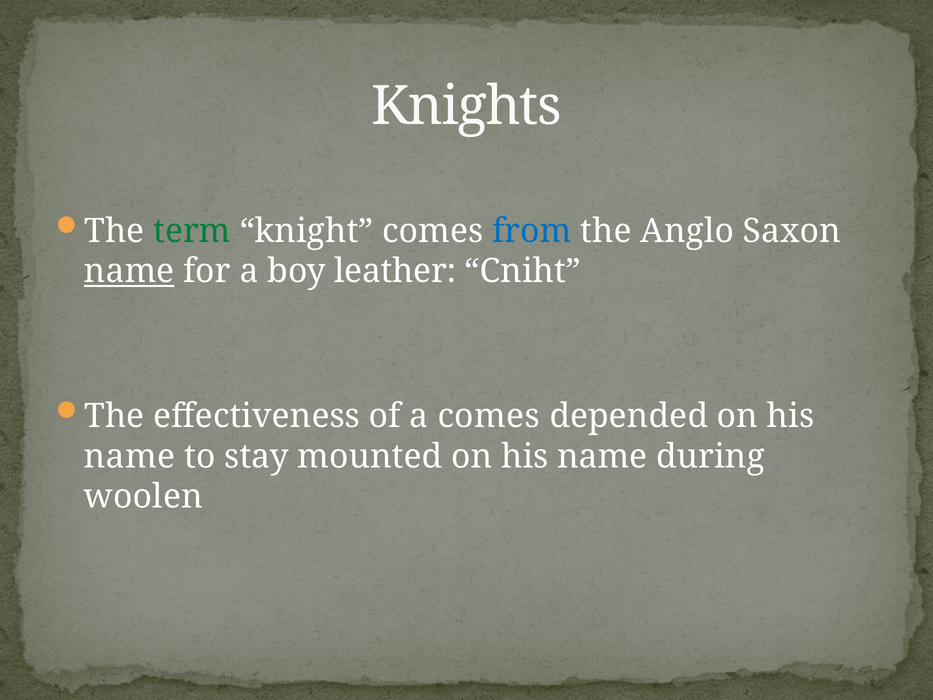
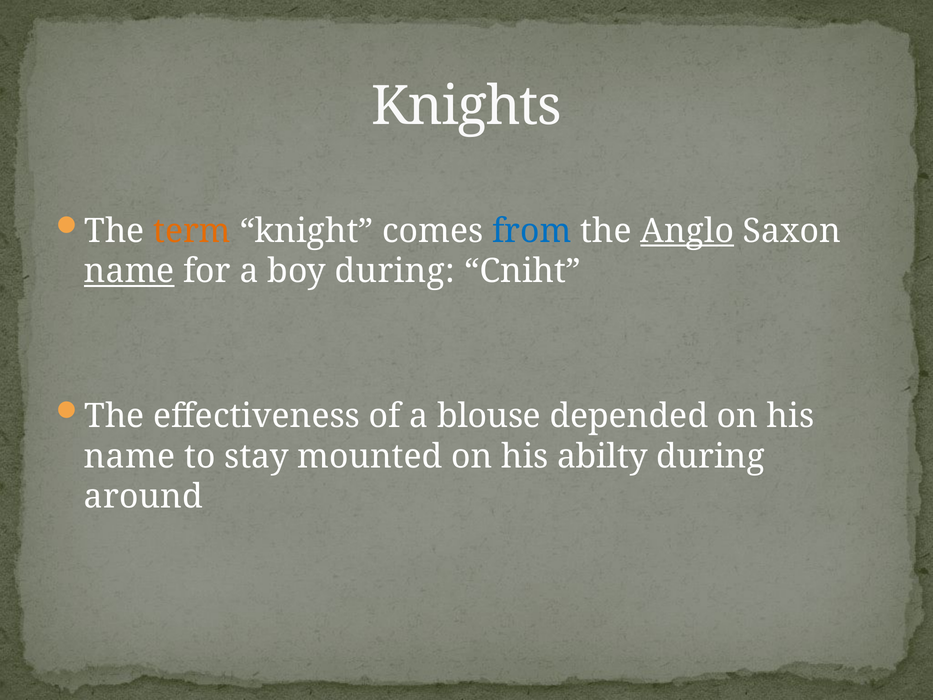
term colour: green -> orange
Anglo underline: none -> present
boy leather: leather -> during
a comes: comes -> blouse
mounted on his name: name -> abilty
woolen: woolen -> around
